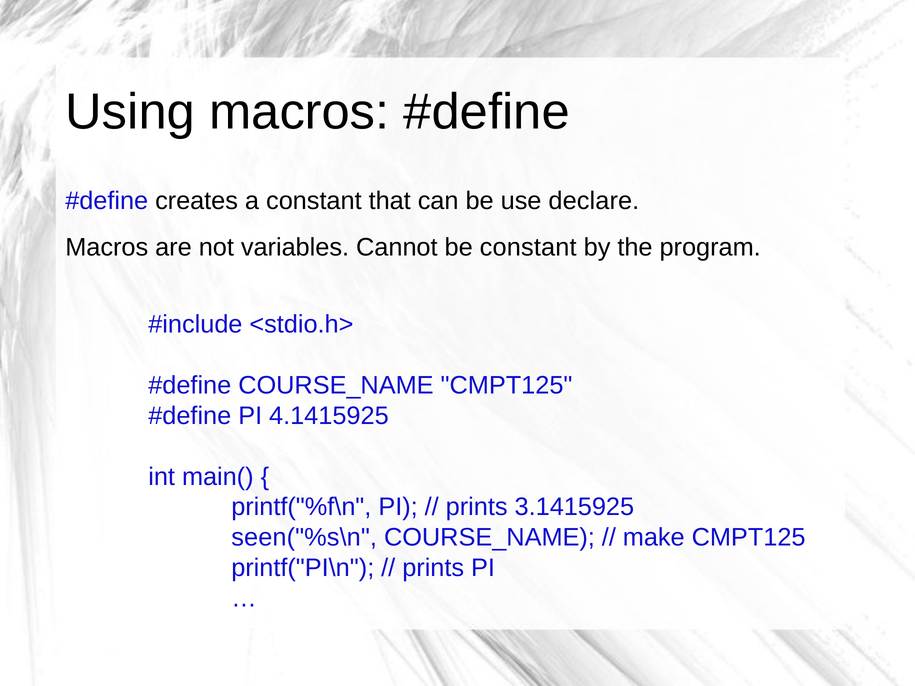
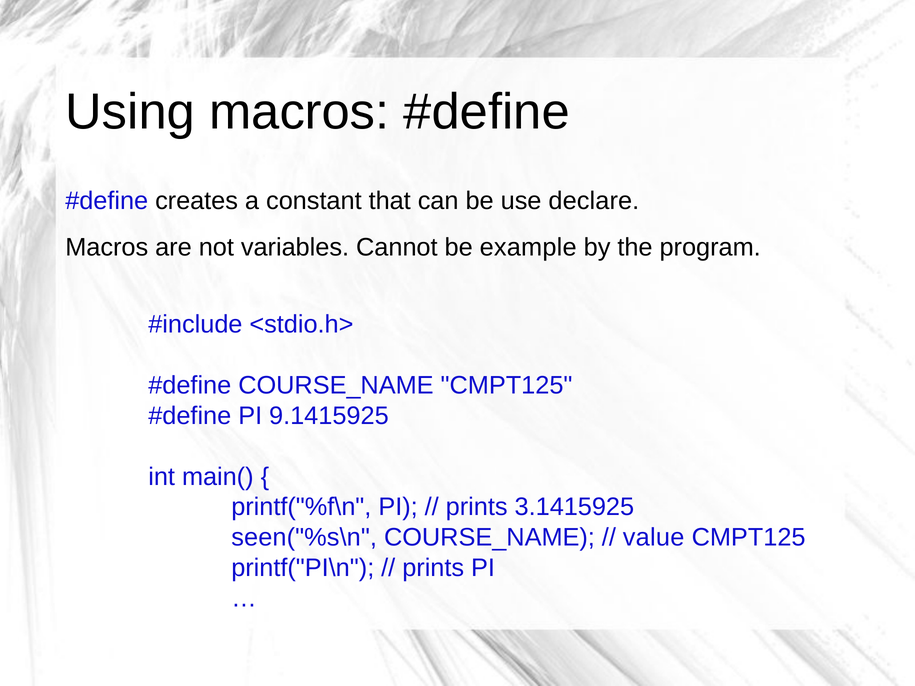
be constant: constant -> example
4.1415925: 4.1415925 -> 9.1415925
make: make -> value
